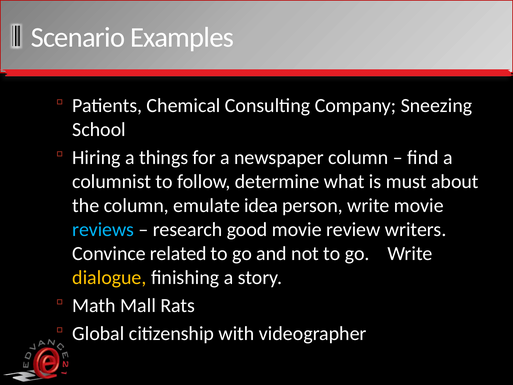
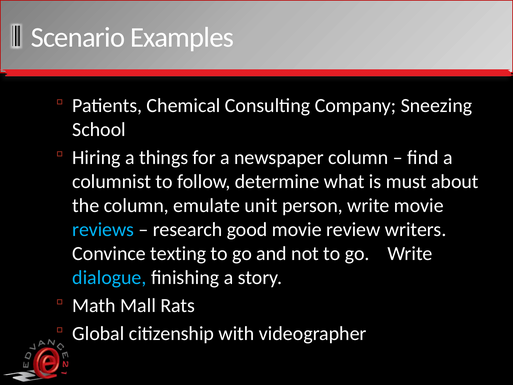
idea: idea -> unit
related: related -> texting
dialogue colour: yellow -> light blue
